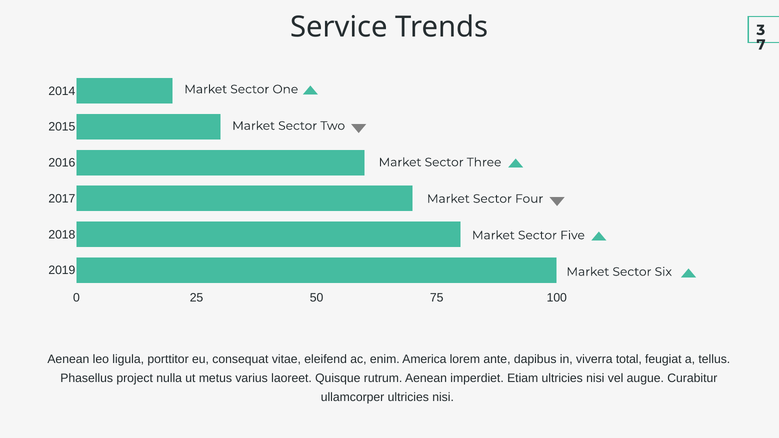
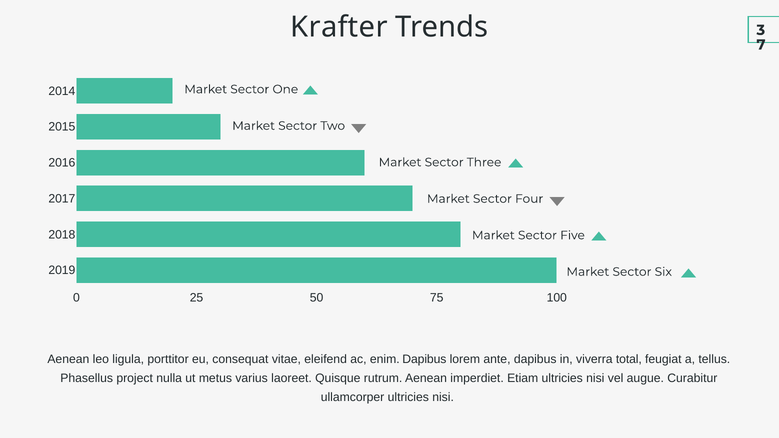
Service: Service -> Krafter
enim America: America -> Dapibus
